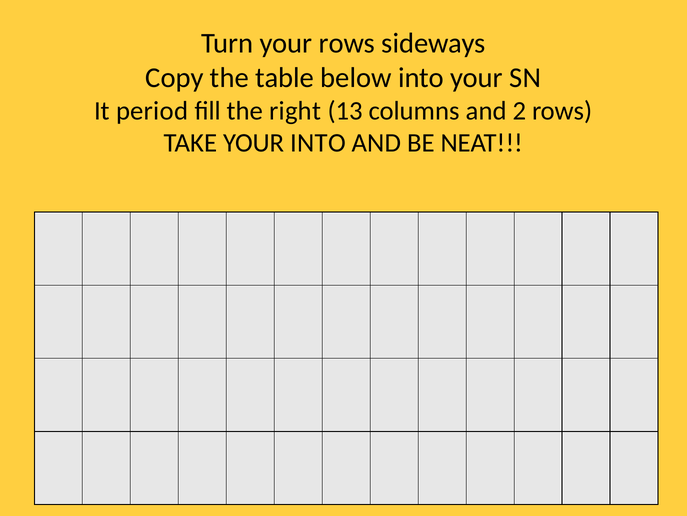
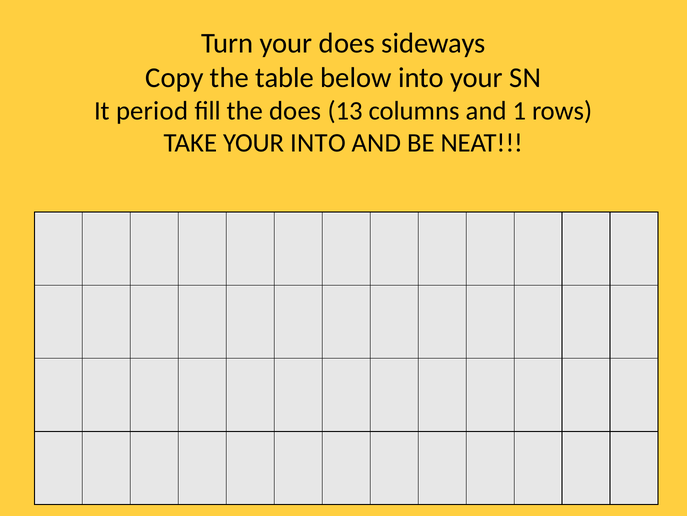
your rows: rows -> does
the right: right -> does
2: 2 -> 1
